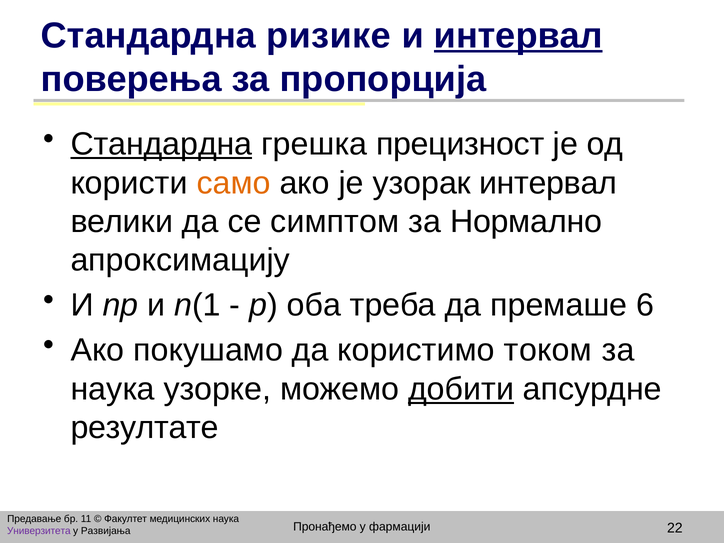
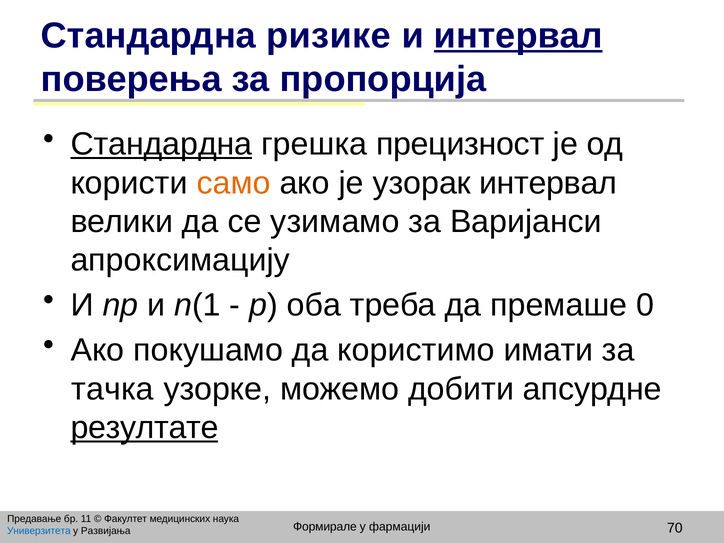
симптом: симптом -> узимамо
Нормално: Нормално -> Варијанси
6: 6 -> 0
током: током -> имати
наука at (113, 389): наука -> тачка
добити underline: present -> none
резултате underline: none -> present
Пронађемо: Пронађемо -> Формирале
22: 22 -> 70
Универзитета colour: purple -> blue
